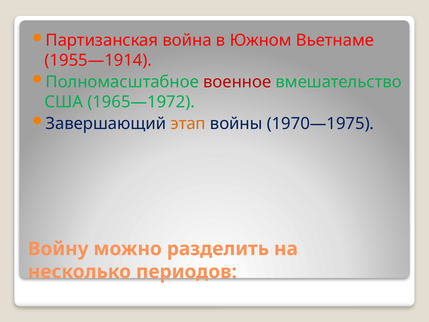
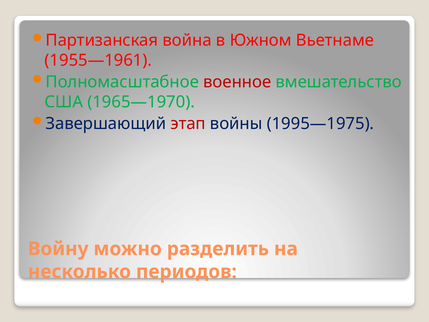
1955—1914: 1955—1914 -> 1955—1961
1965—1972: 1965—1972 -> 1965—1970
этап colour: orange -> red
1970—1975: 1970—1975 -> 1995—1975
